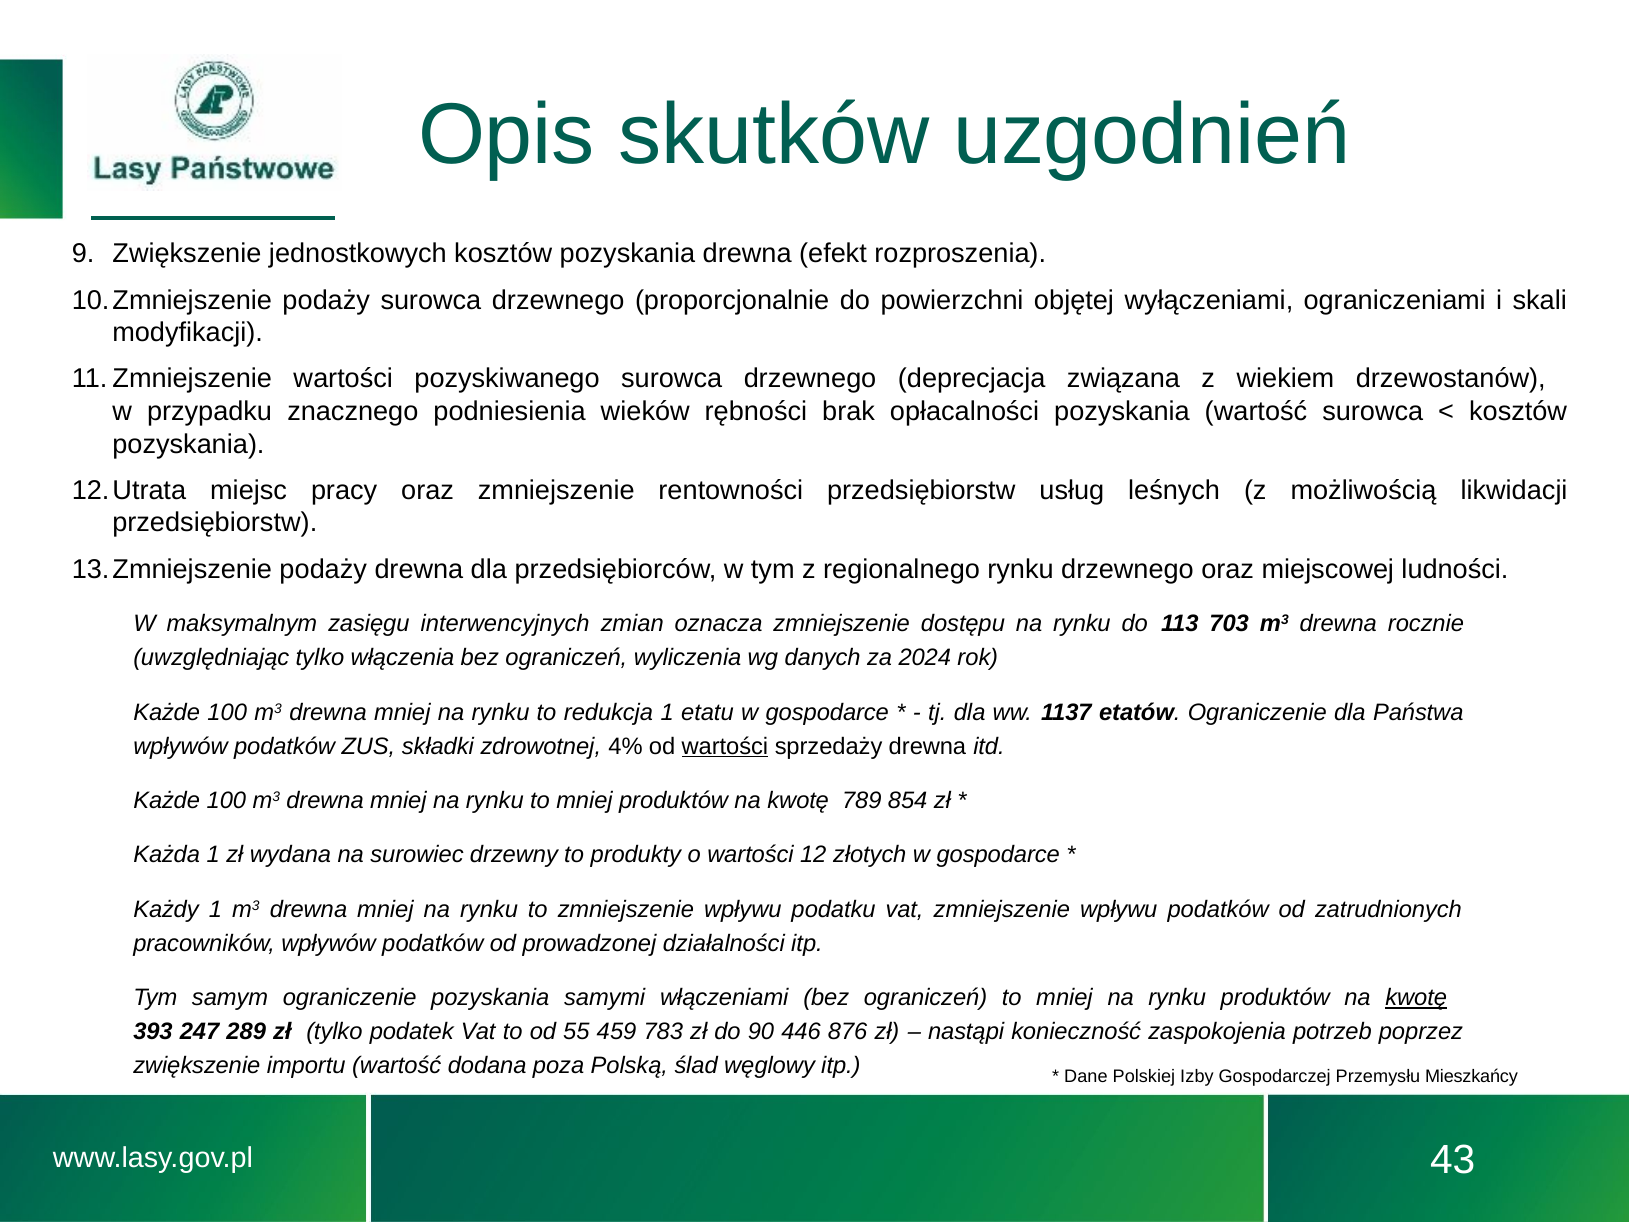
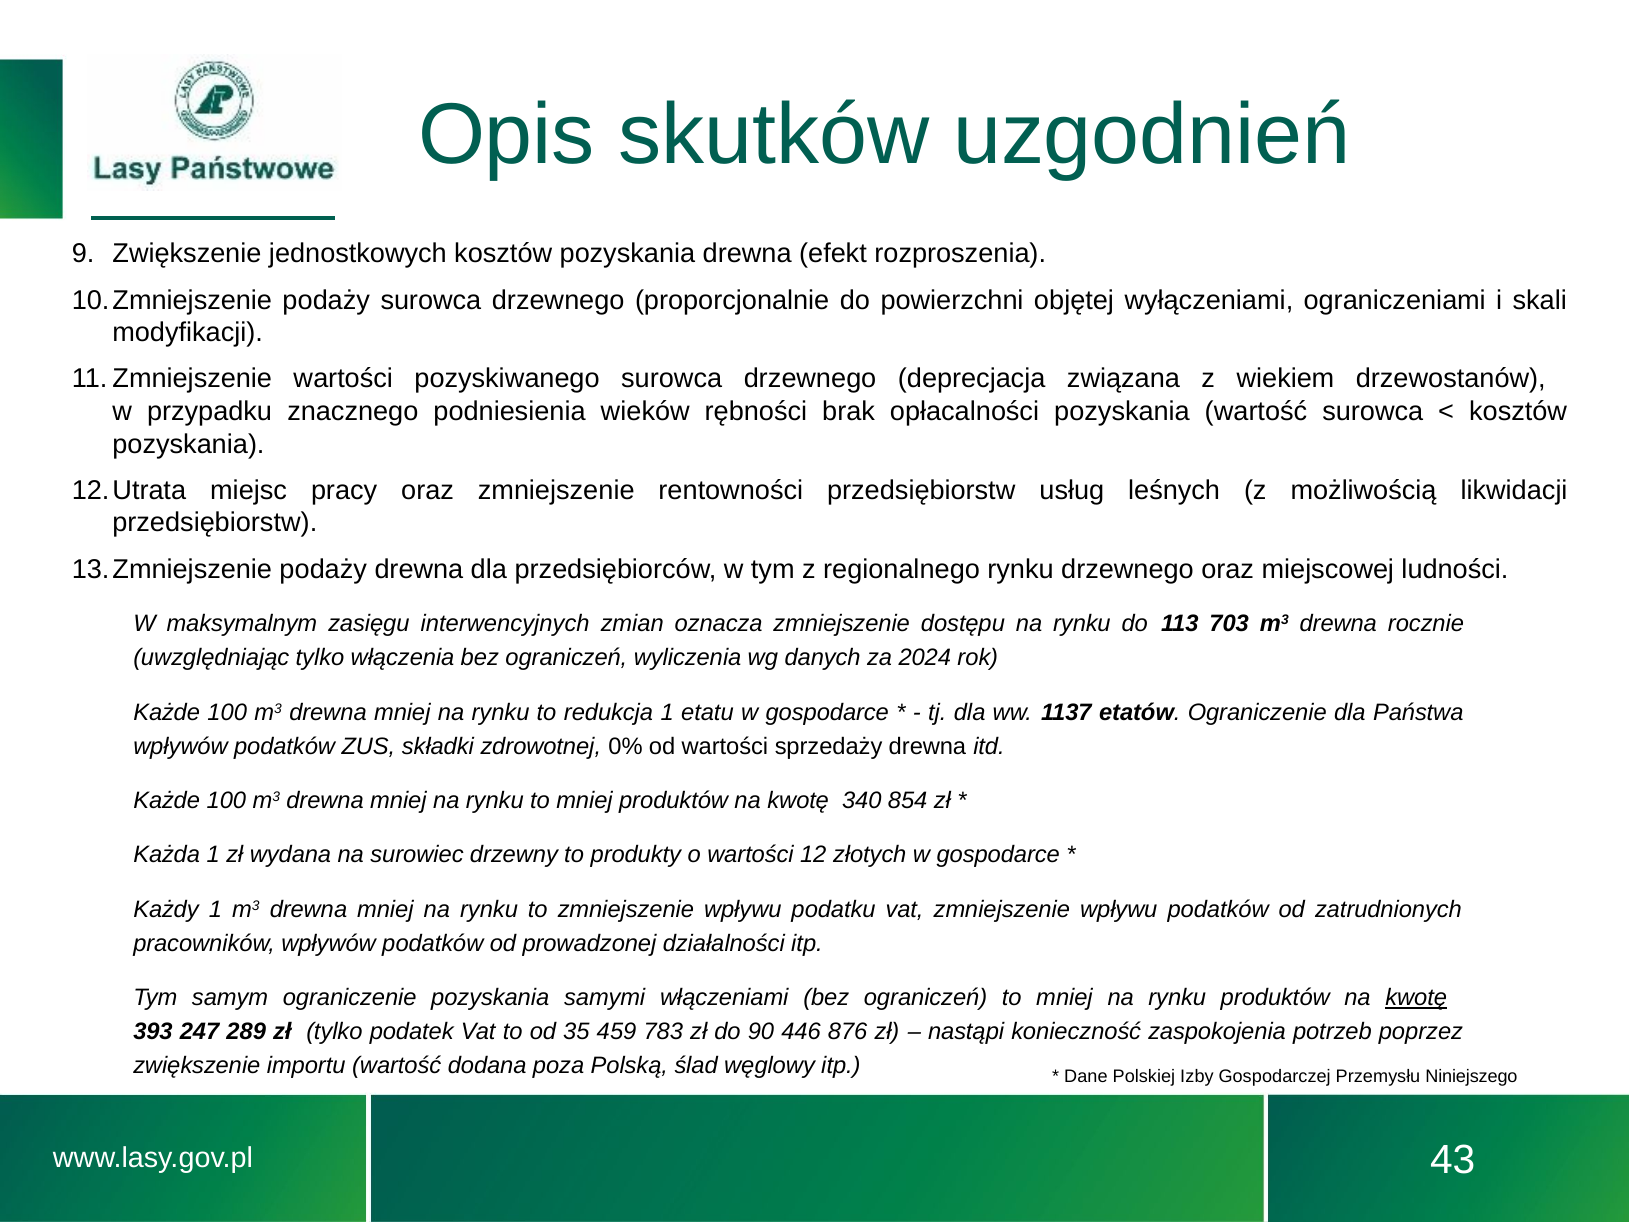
4%: 4% -> 0%
wartości at (725, 746) underline: present -> none
789: 789 -> 340
55: 55 -> 35
Mieszkańcy: Mieszkańcy -> Niniejszego
